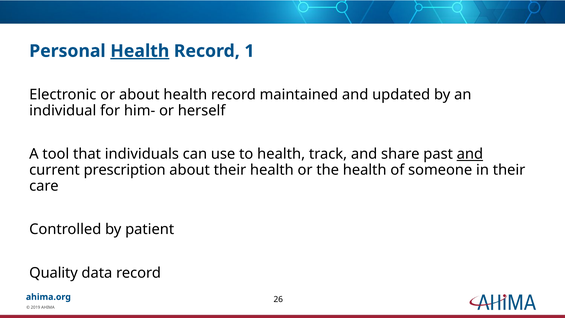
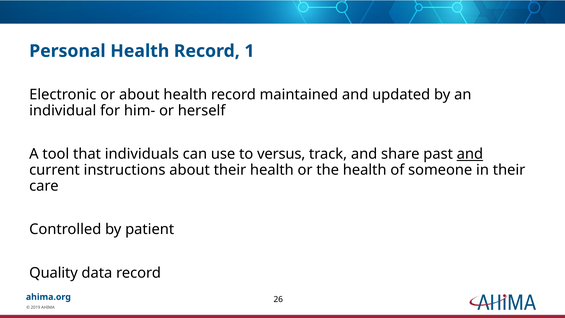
Health at (140, 51) underline: present -> none
to health: health -> versus
prescription: prescription -> instructions
